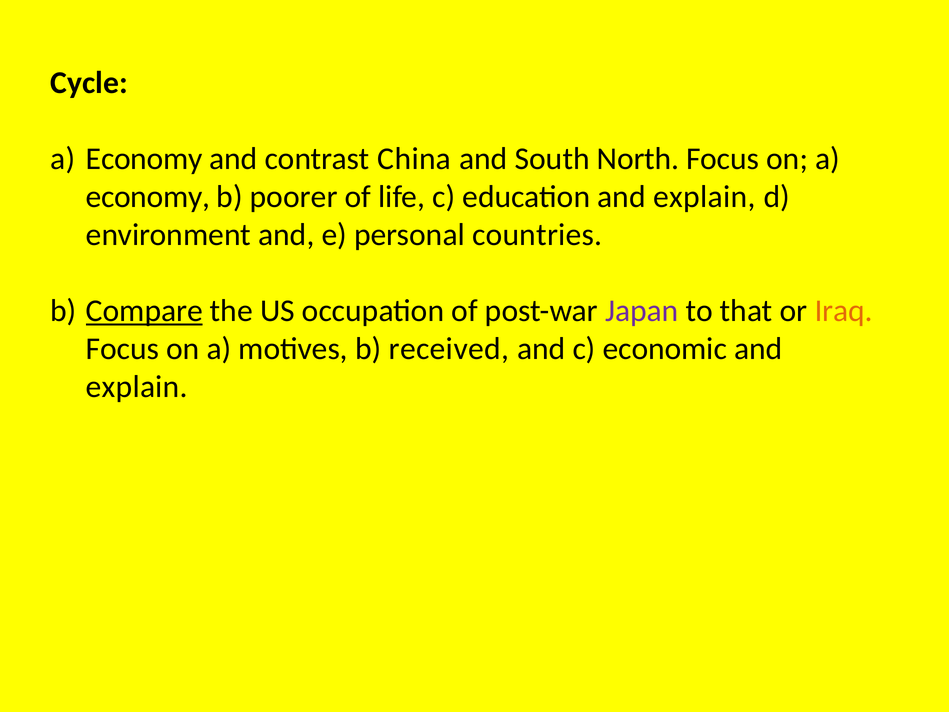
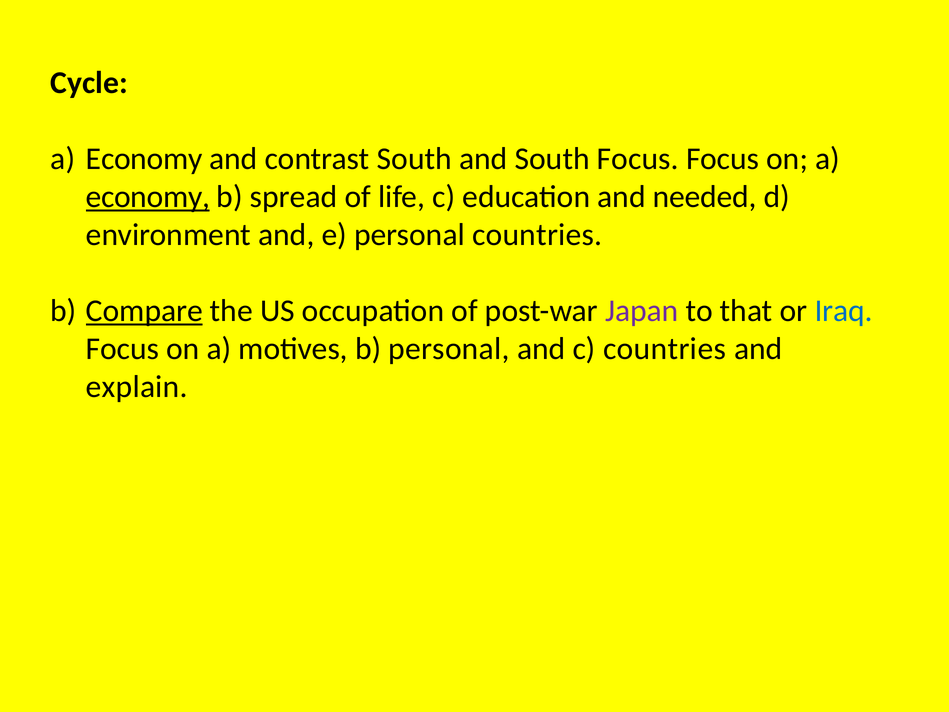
contrast China: China -> South
South North: North -> Focus
economy at (148, 197) underline: none -> present
poorer: poorer -> spread
education and explain: explain -> needed
Iraq colour: orange -> blue
b received: received -> personal
c economic: economic -> countries
